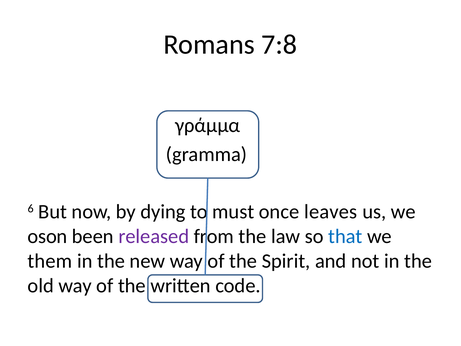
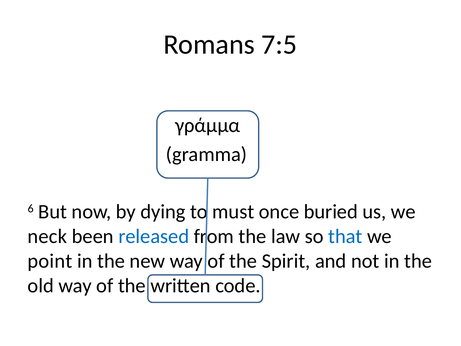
7:8: 7:8 -> 7:5
leaves: leaves -> buried
oson: oson -> neck
released colour: purple -> blue
them: them -> point
